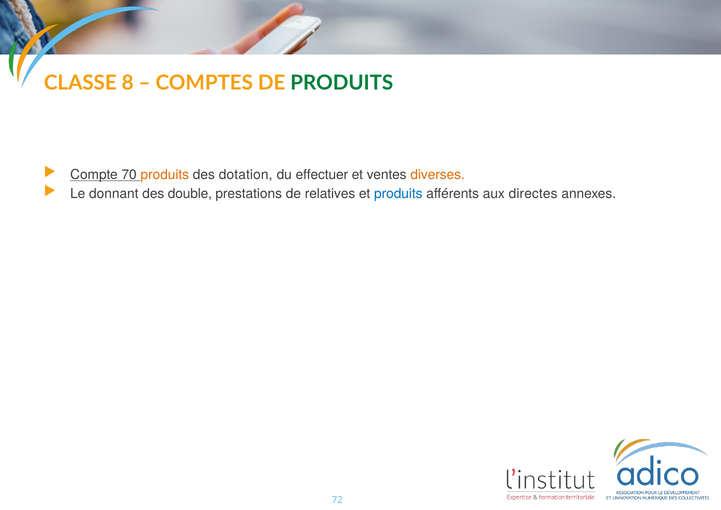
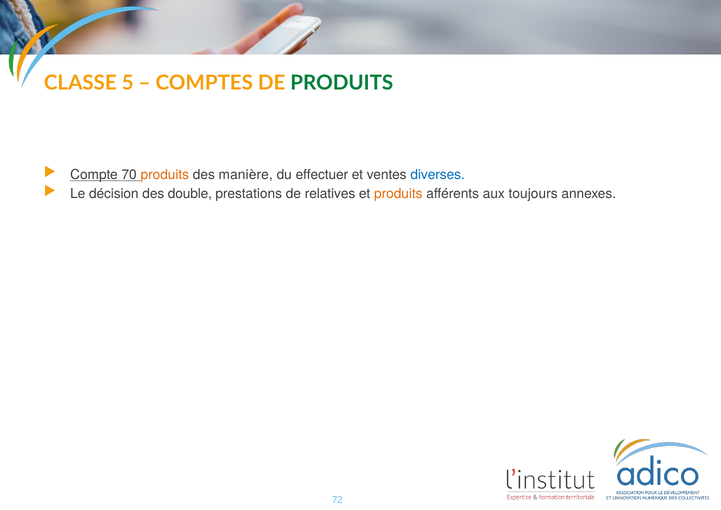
8: 8 -> 5
dotation: dotation -> manière
diverses colour: orange -> blue
donnant: donnant -> décision
produits at (398, 194) colour: blue -> orange
directes: directes -> toujours
